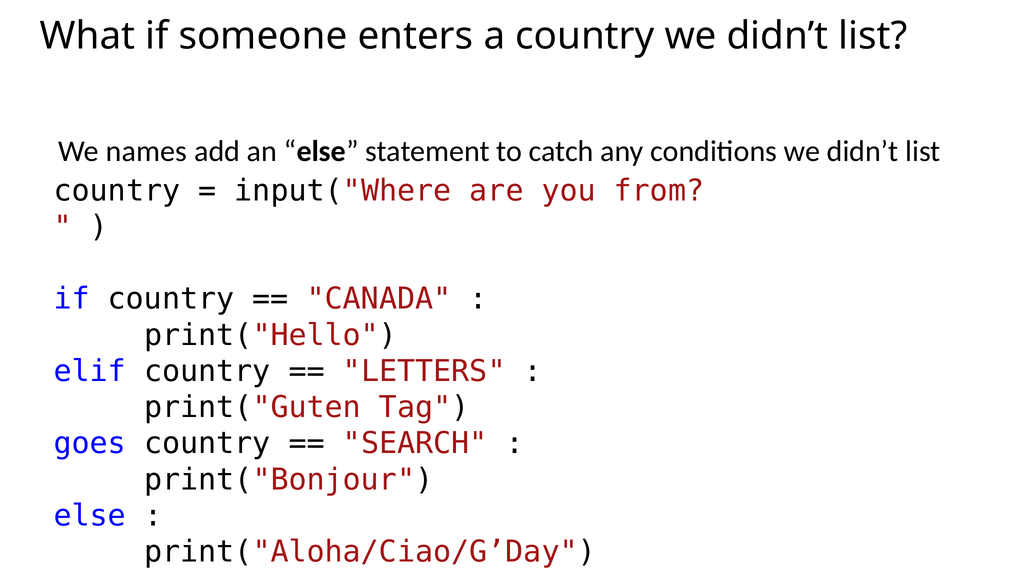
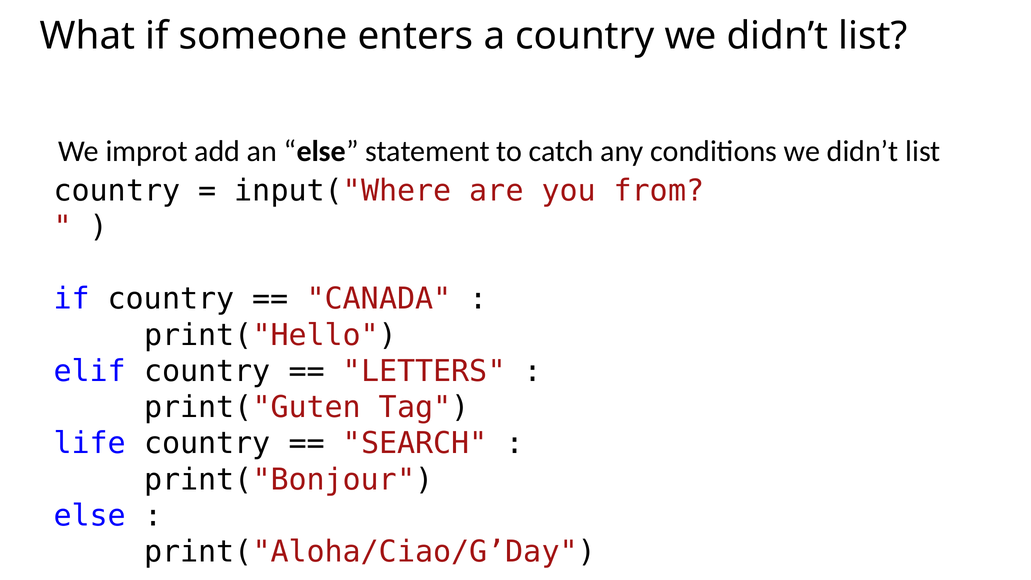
names: names -> improt
goes: goes -> life
